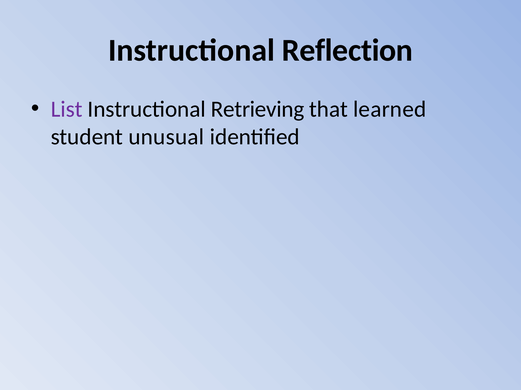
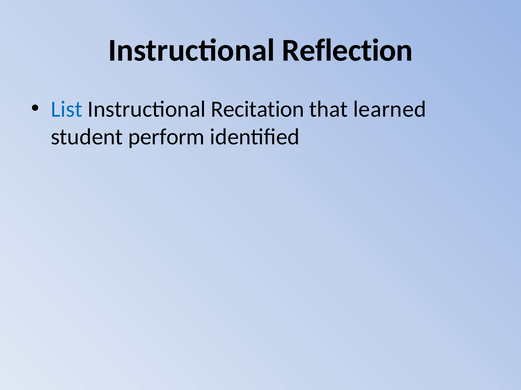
List colour: purple -> blue
Retrieving: Retrieving -> Recitation
unusual: unusual -> perform
